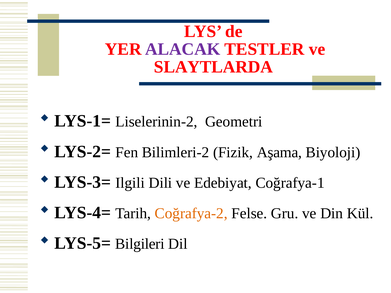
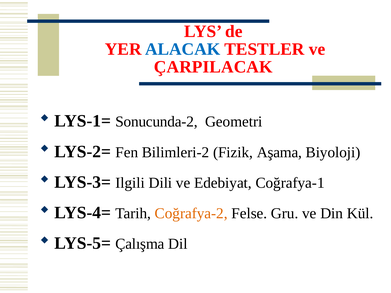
ALACAK colour: purple -> blue
SLAYTLARDA: SLAYTLARDA -> ÇARPILACAK
Liselerinin-2: Liselerinin-2 -> Sonucunda-2
Bilgileri: Bilgileri -> Çalışma
